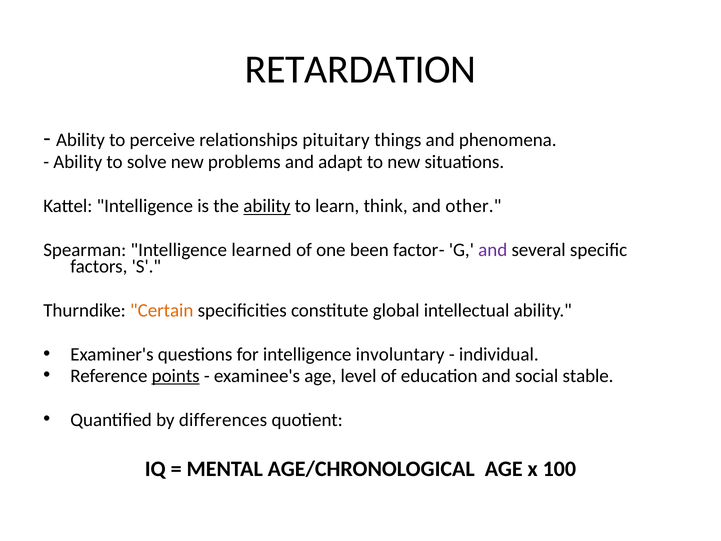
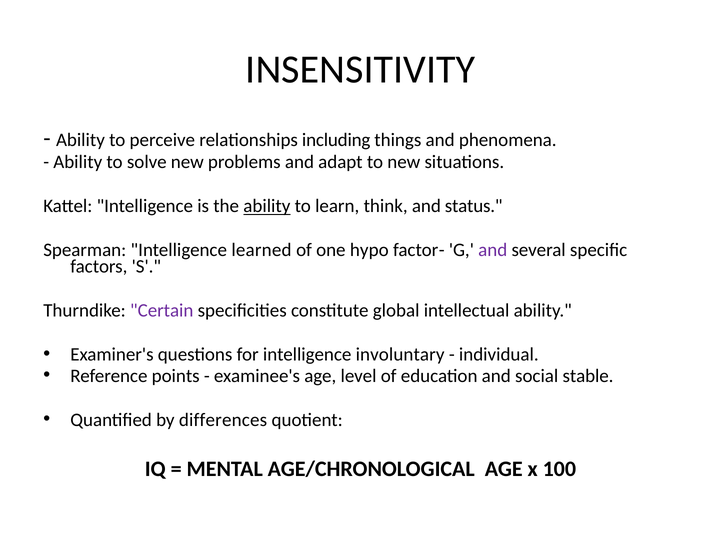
RETARDATION: RETARDATION -> INSENSITIVITY
pituitary: pituitary -> including
other: other -> status
been: been -> hypo
Certain colour: orange -> purple
points underline: present -> none
